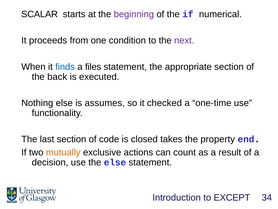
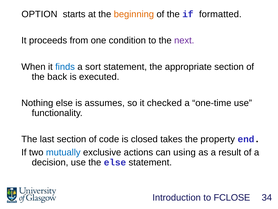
SCALAR: SCALAR -> OPTION
beginning colour: purple -> orange
numerical: numerical -> formatted
files: files -> sort
mutually colour: orange -> blue
count: count -> using
EXCEPT: EXCEPT -> FCLOSE
